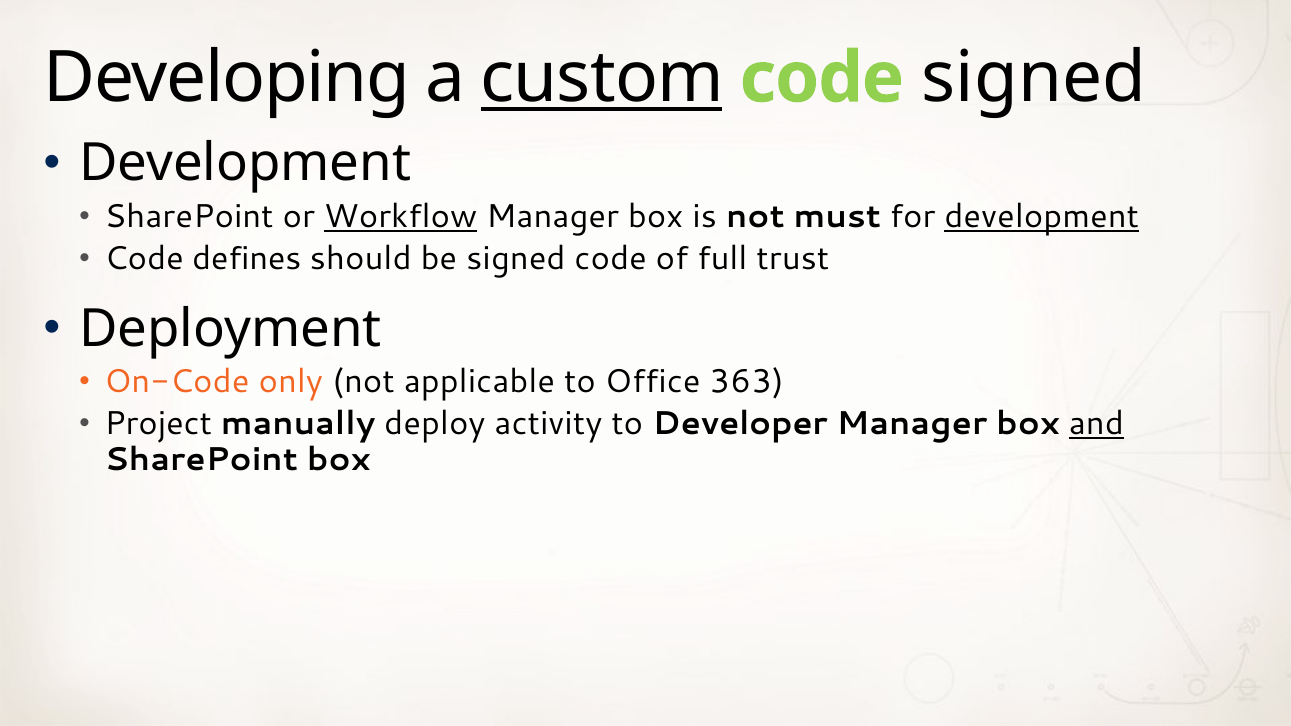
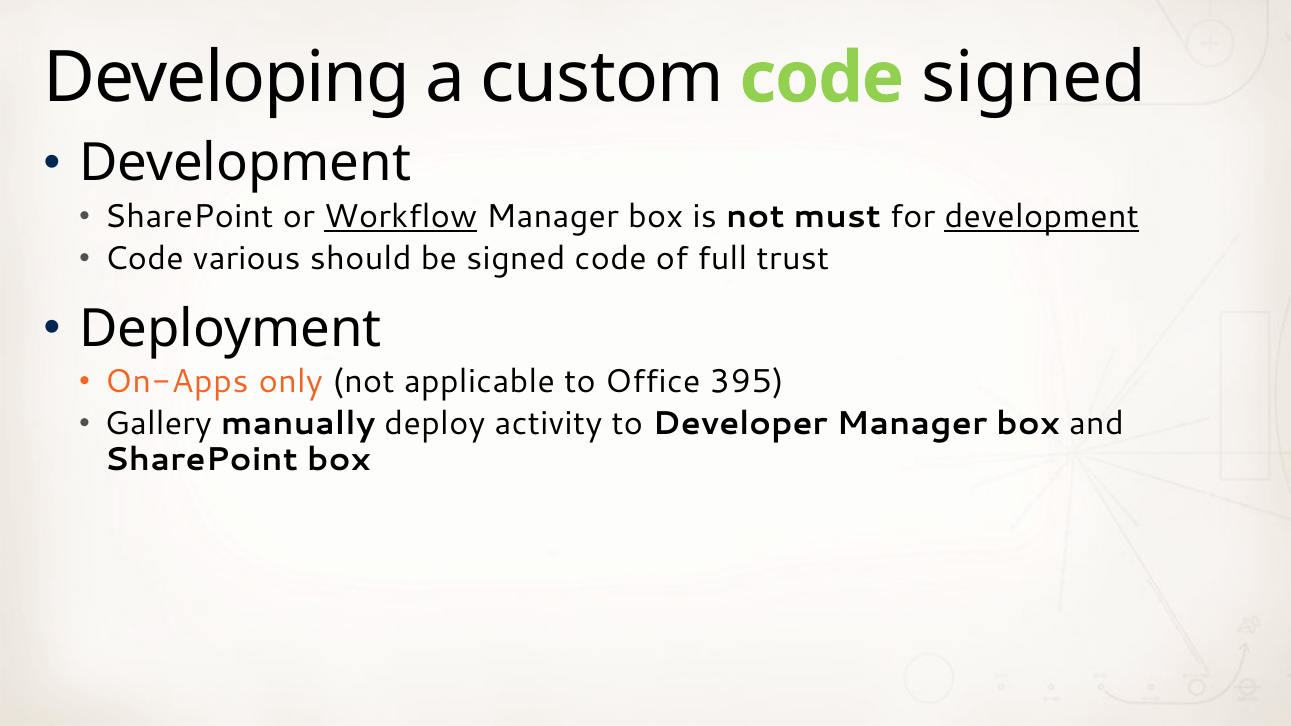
custom underline: present -> none
defines: defines -> various
On-Code: On-Code -> On-Apps
363: 363 -> 395
Project: Project -> Gallery
and underline: present -> none
